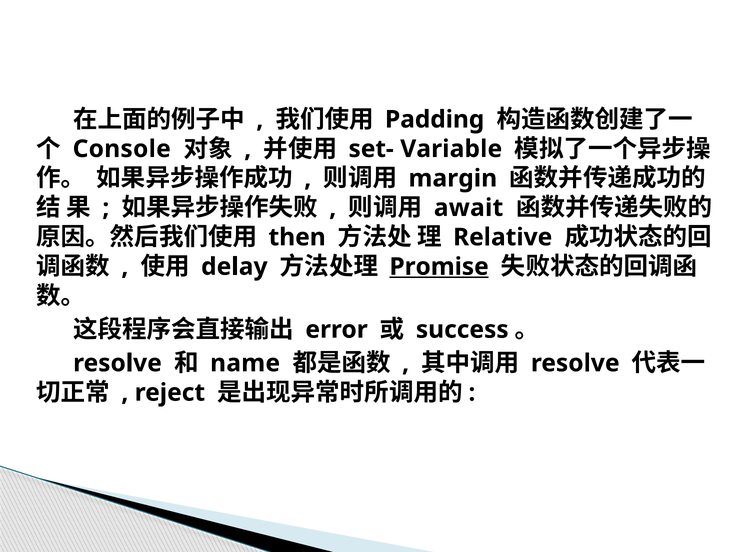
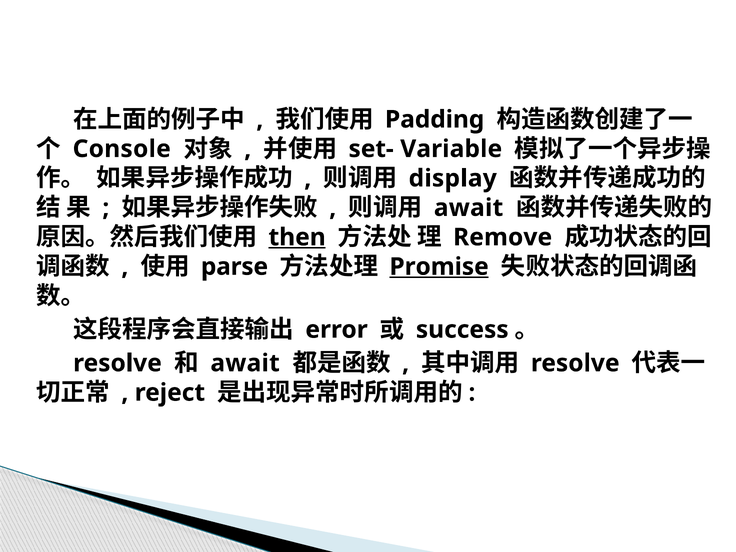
margin: margin -> display
then underline: none -> present
Relative: Relative -> Remove
delay: delay -> parse
name at (245, 363): name -> await
